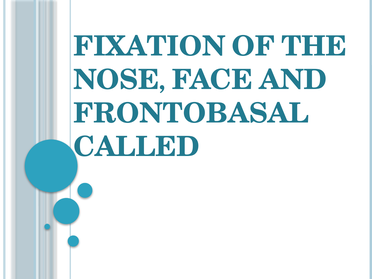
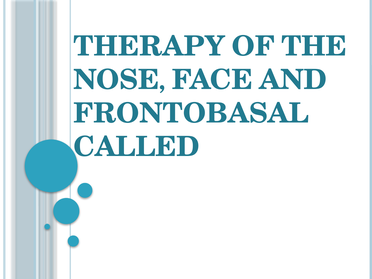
FIXATION: FIXATION -> THERAPY
